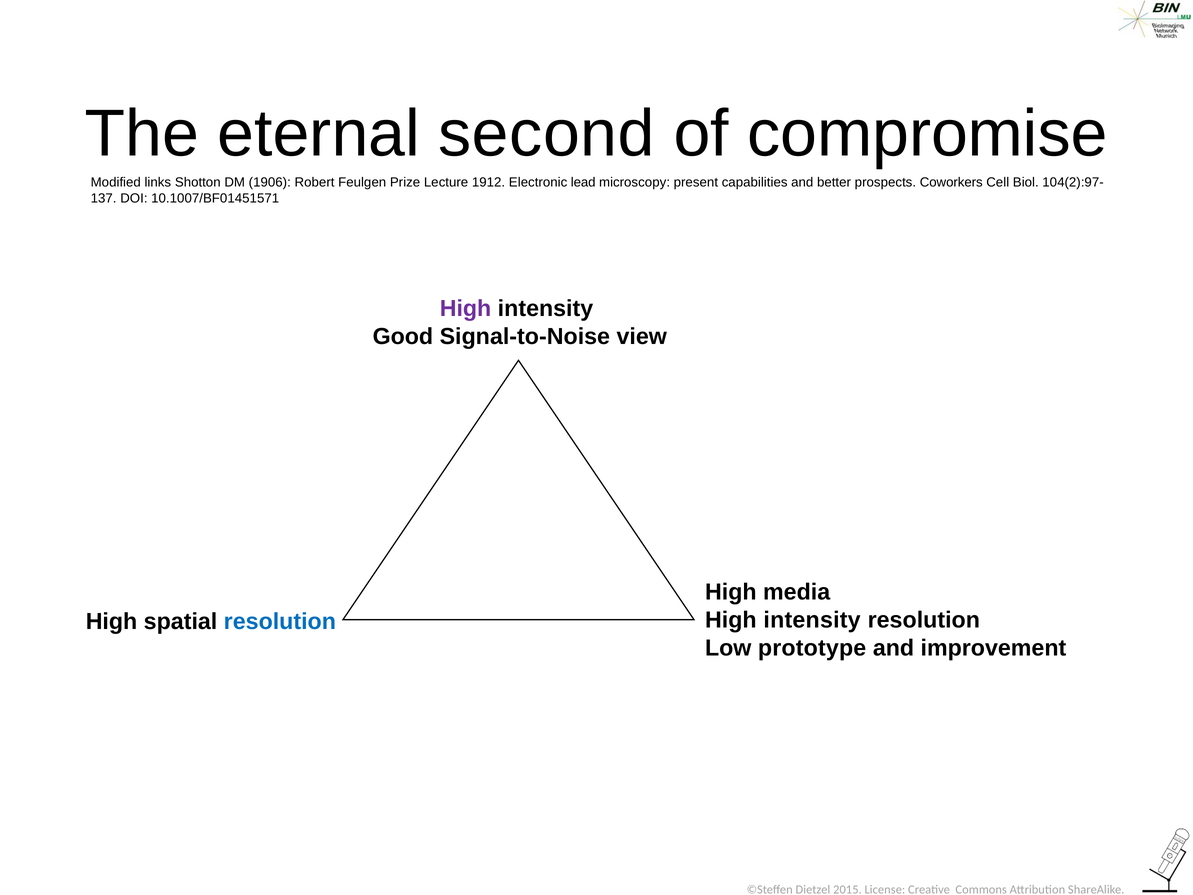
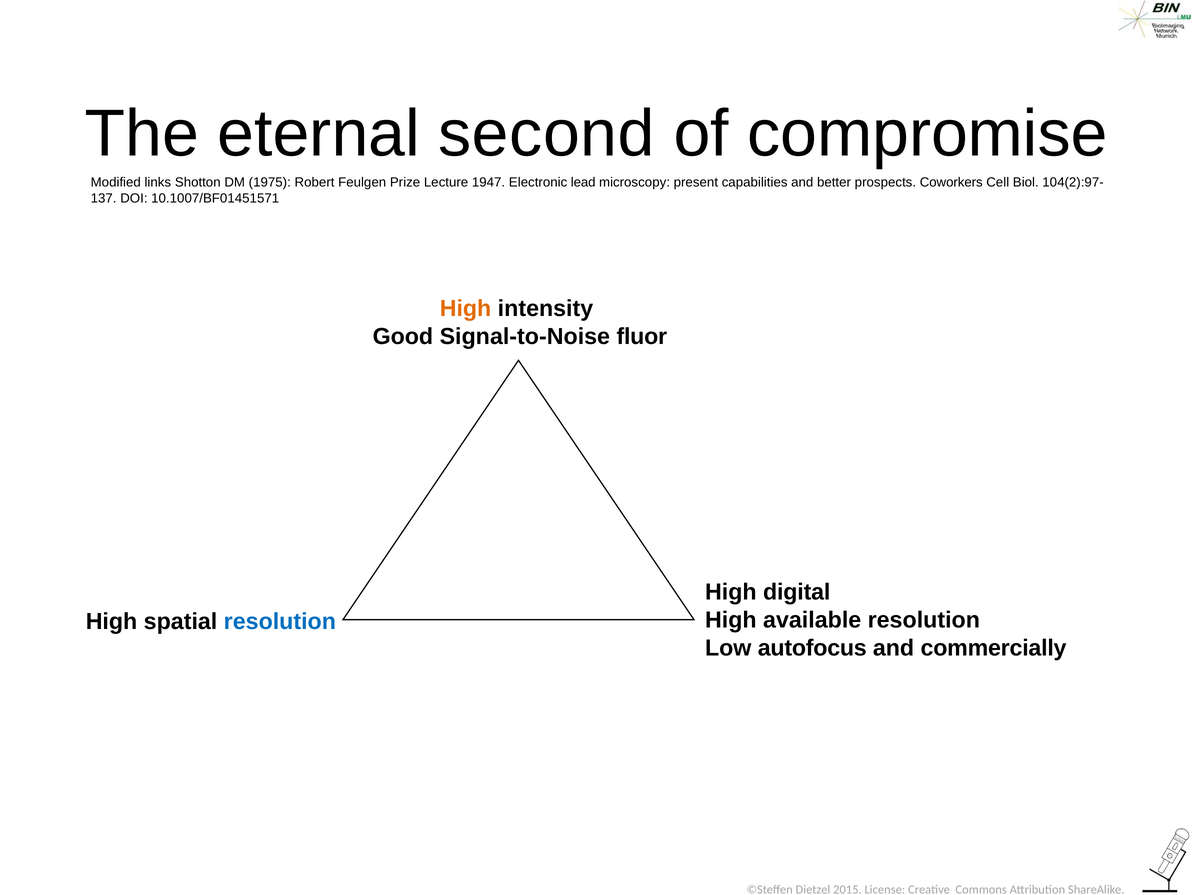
1906: 1906 -> 1975
1912: 1912 -> 1947
High at (466, 309) colour: purple -> orange
view: view -> fluor
media: media -> digital
intensity at (812, 620): intensity -> available
prototype: prototype -> autofocus
improvement: improvement -> commercially
